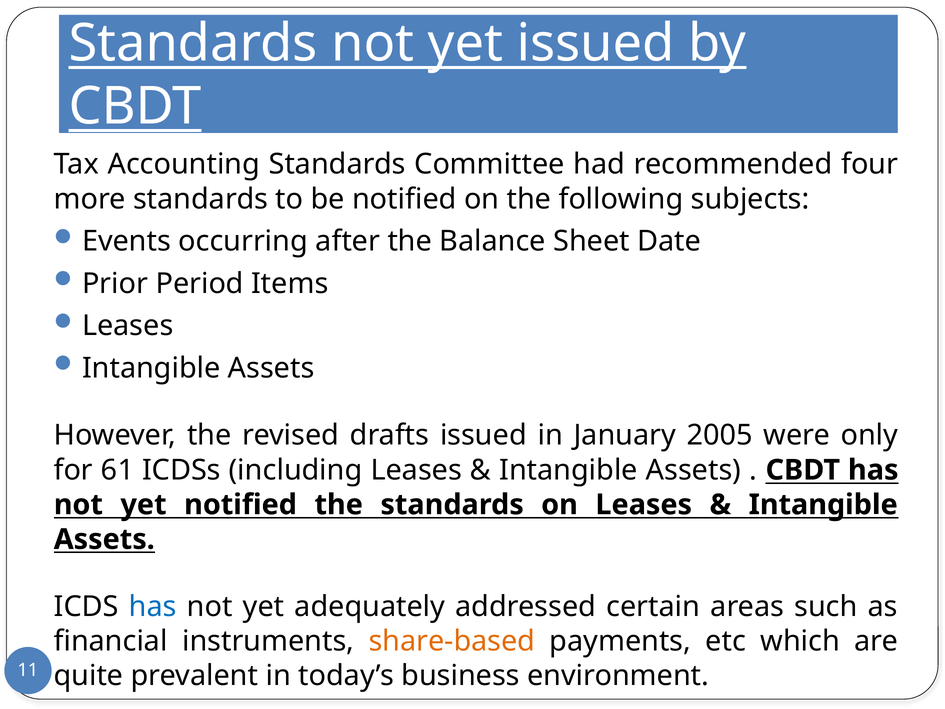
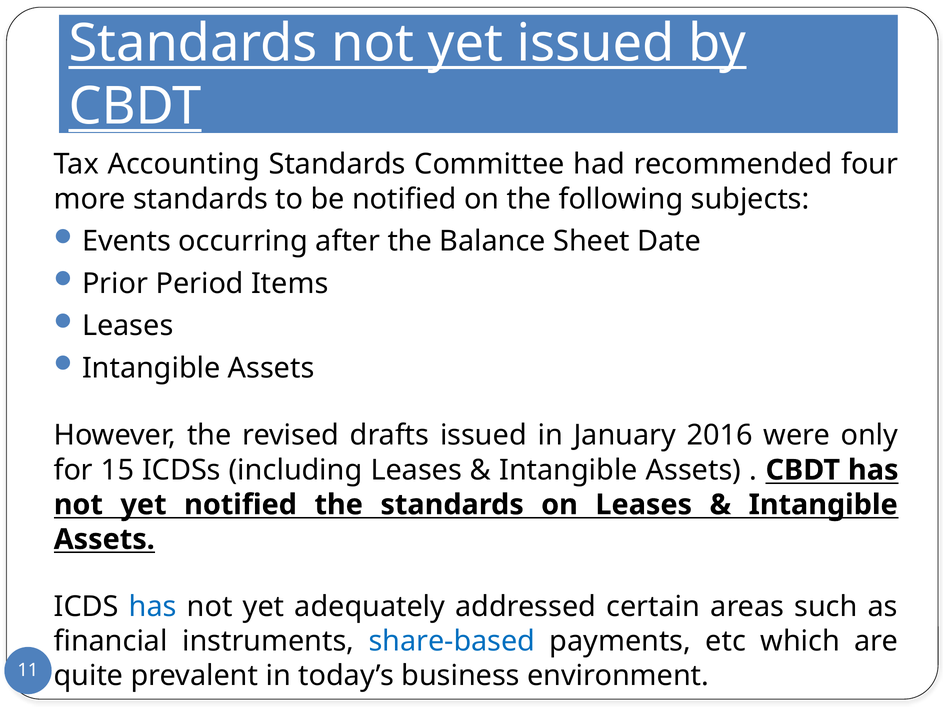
2005: 2005 -> 2016
61: 61 -> 15
share-based colour: orange -> blue
